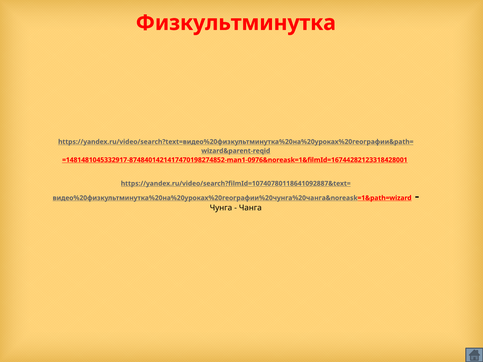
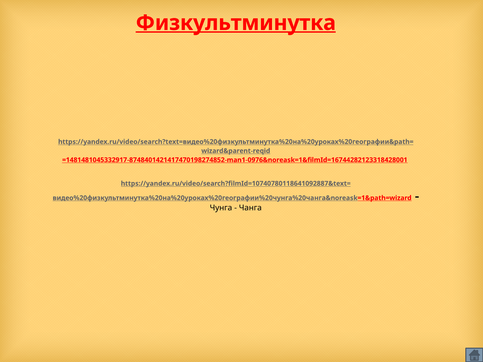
Физкультминутка underline: none -> present
